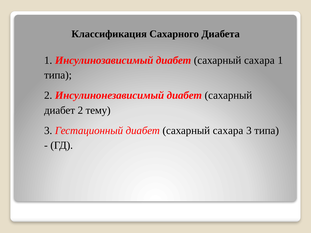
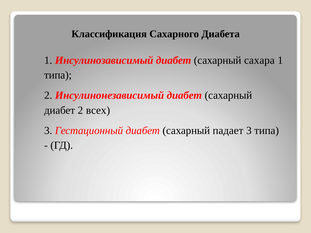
тему: тему -> всех
Гестационный диабет сахарный сахара: сахара -> падает
